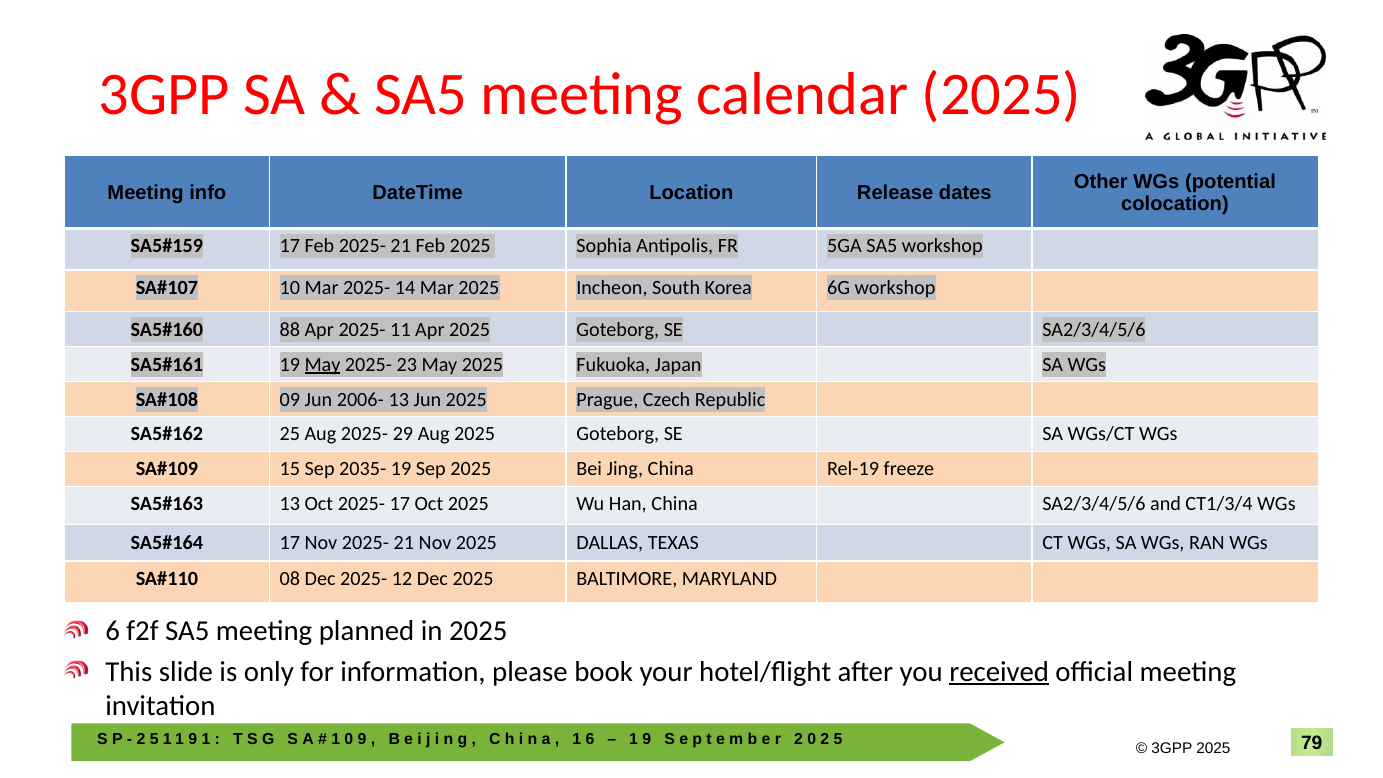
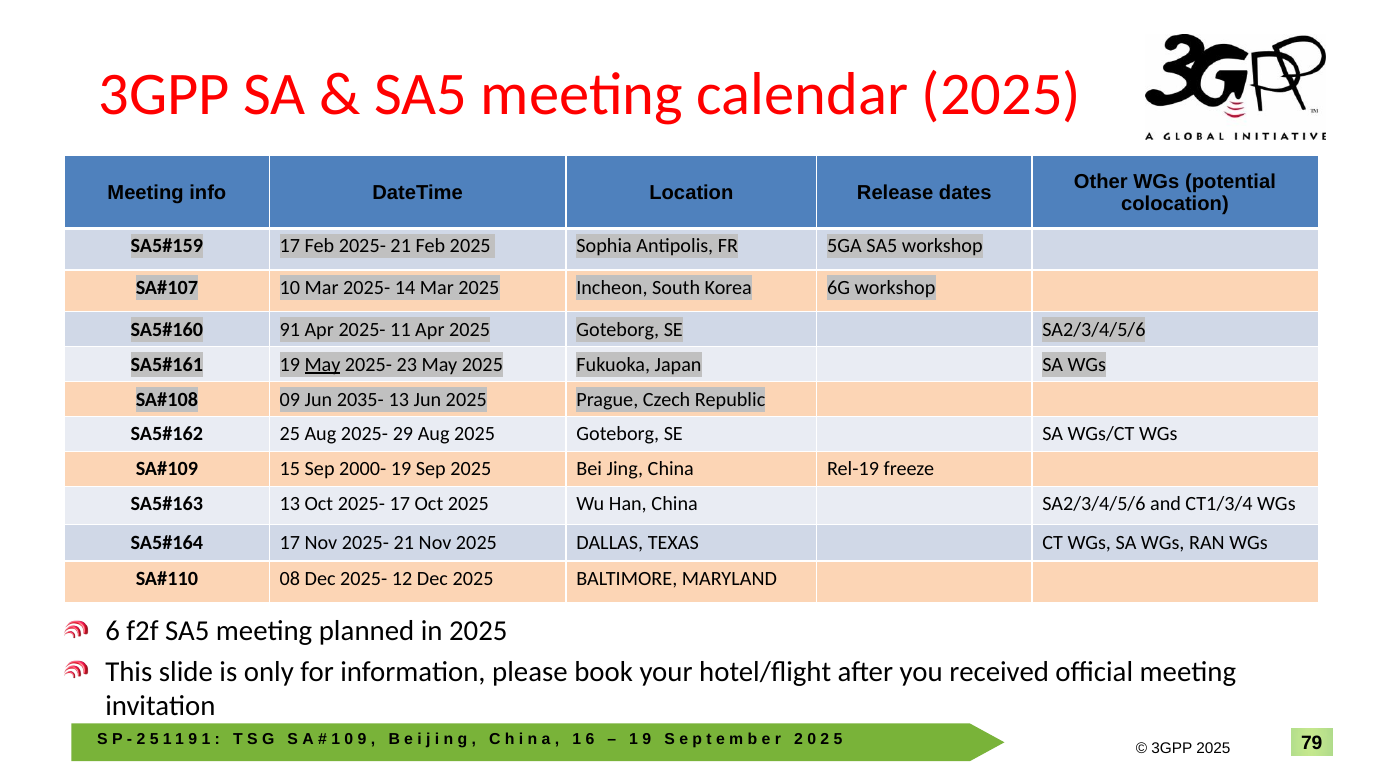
88: 88 -> 91
2006-: 2006- -> 2035-
2035-: 2035- -> 2000-
received underline: present -> none
